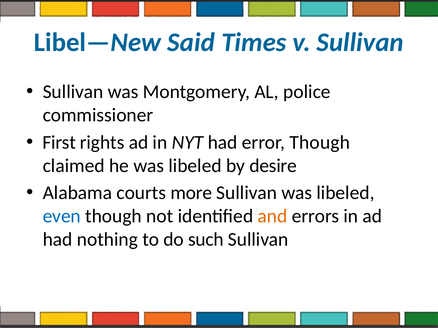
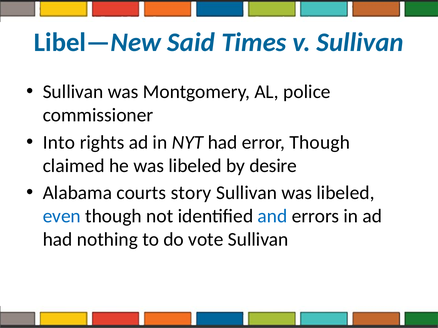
First: First -> Into
more: more -> story
and colour: orange -> blue
such: such -> vote
